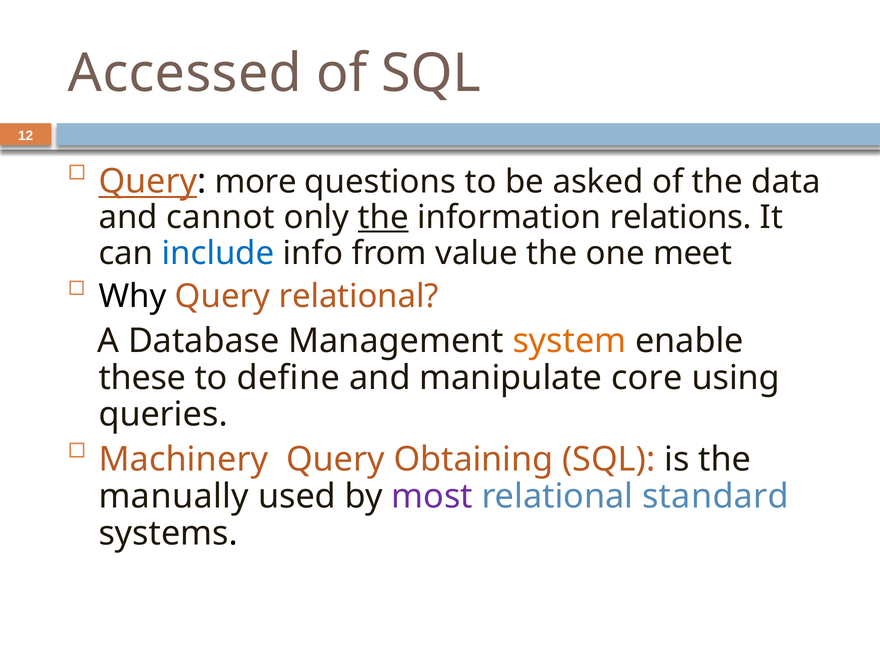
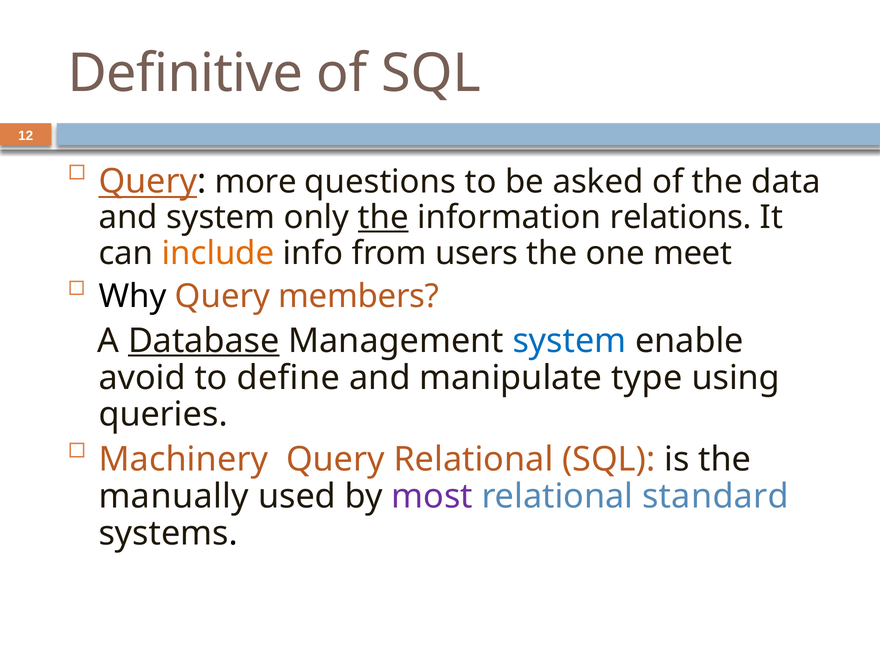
Accessed: Accessed -> Definitive
and cannot: cannot -> system
include colour: blue -> orange
value: value -> users
Query relational: relational -> members
Database underline: none -> present
system at (569, 341) colour: orange -> blue
these: these -> avoid
core: core -> type
Query Obtaining: Obtaining -> Relational
